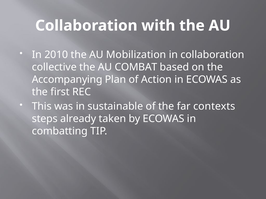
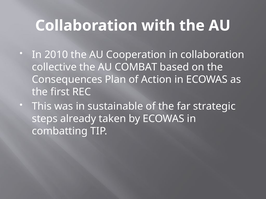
Mobilization: Mobilization -> Cooperation
Accompanying: Accompanying -> Consequences
contexts: contexts -> strategic
